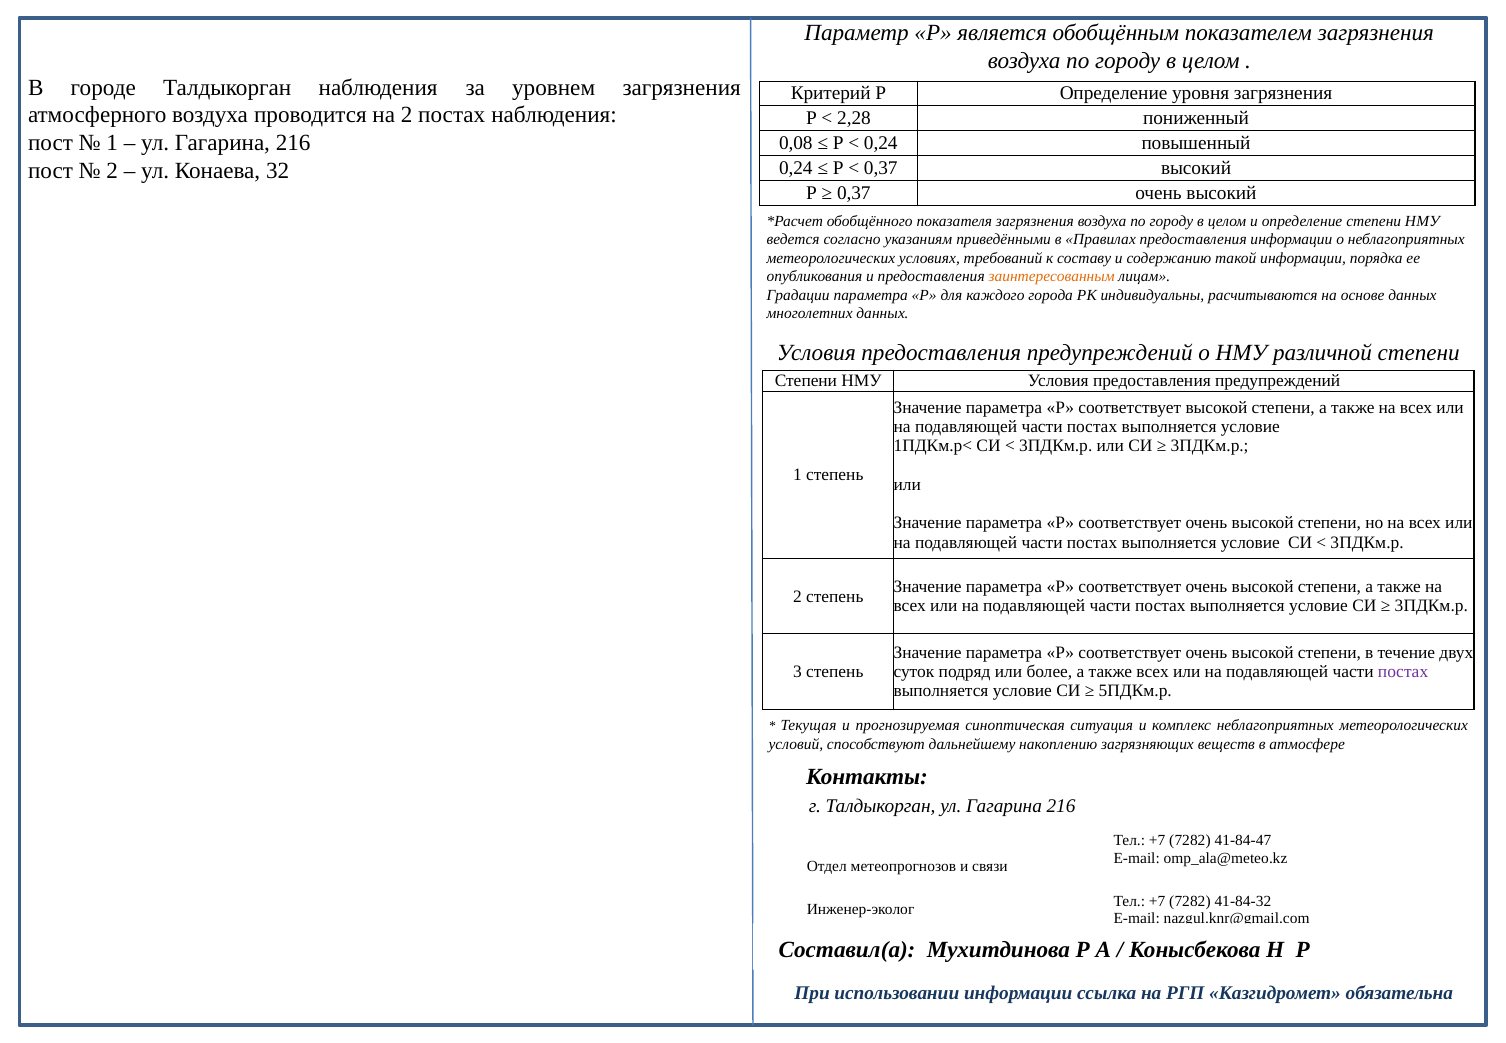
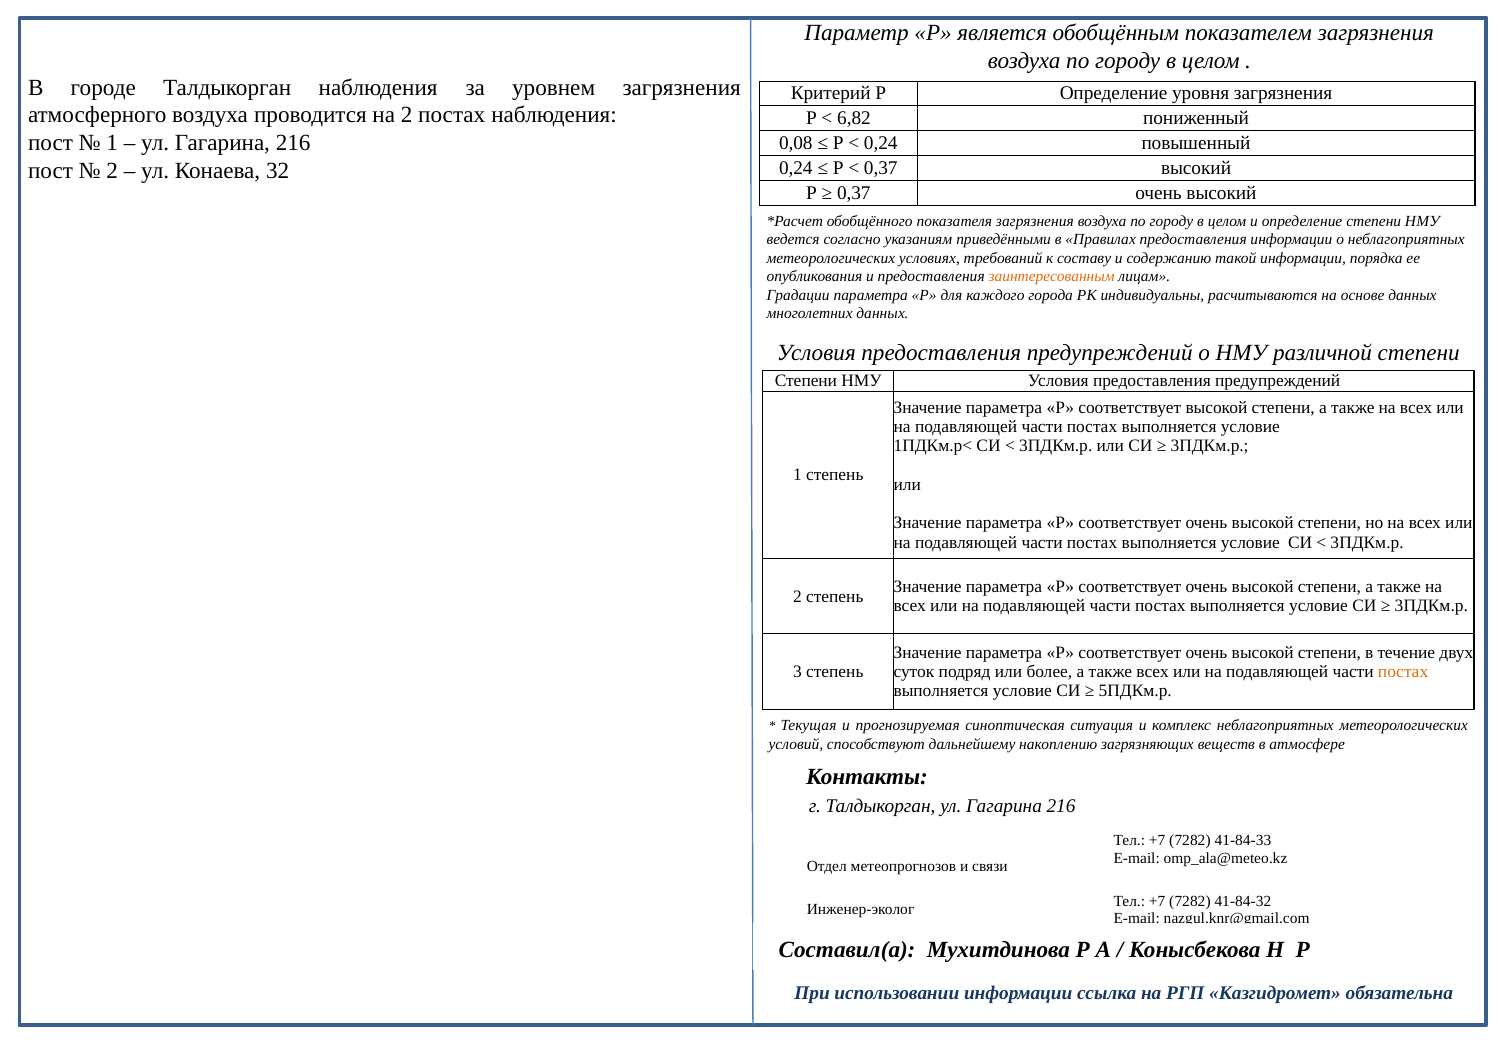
2,28: 2,28 -> 6,82
постах at (1403, 671) colour: purple -> orange
41-84-47: 41-84-47 -> 41-84-33
